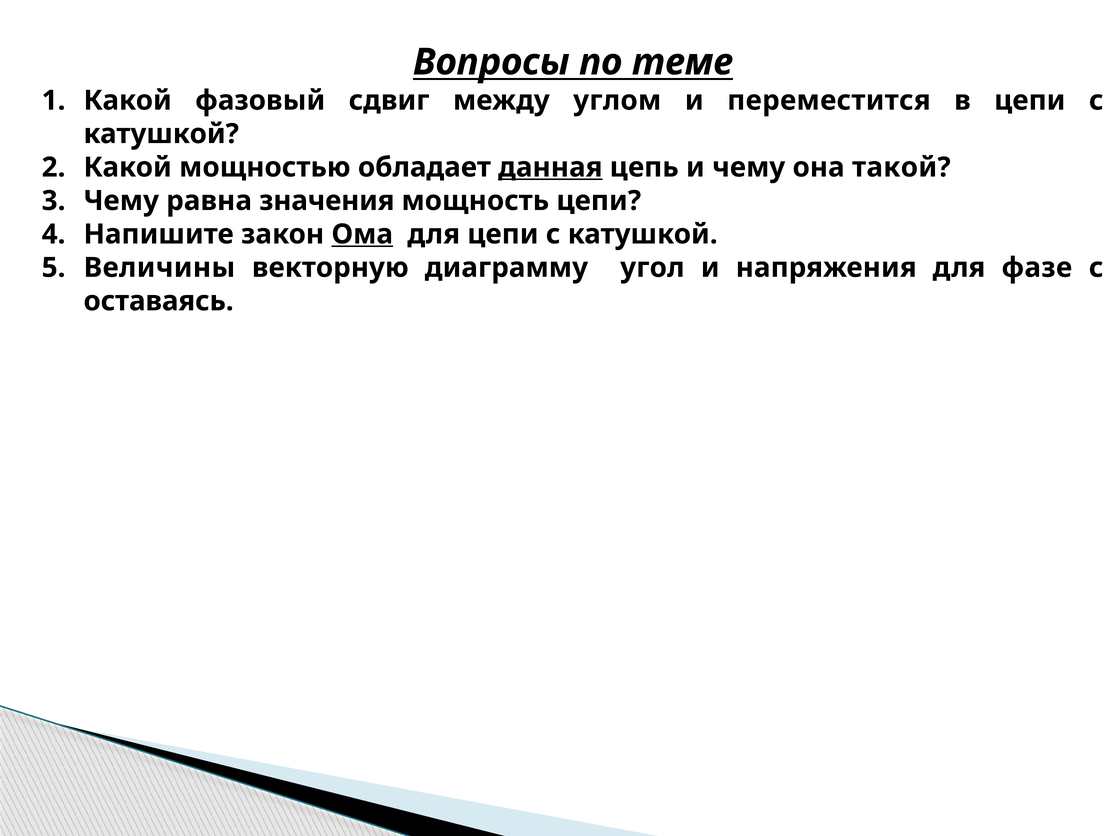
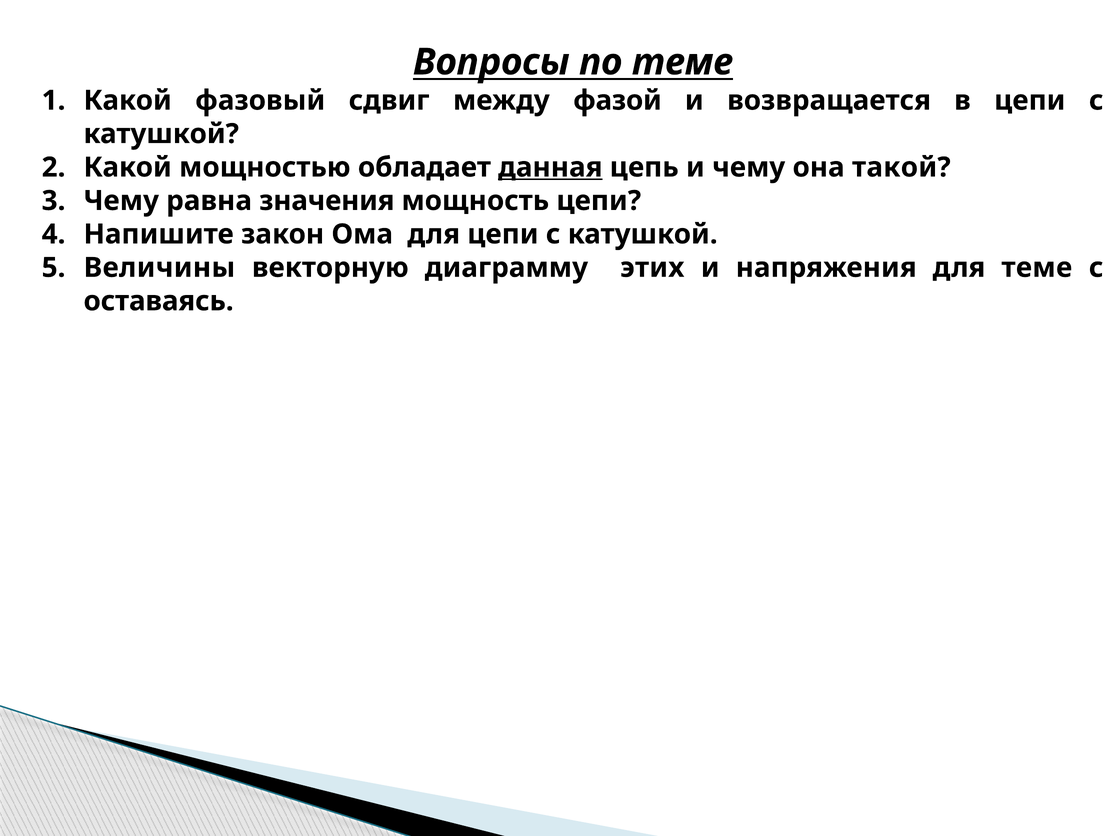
углом: углом -> фазой
переместится: переместится -> возвращается
Ома underline: present -> none
угол: угол -> этих
для фазе: фазе -> теме
